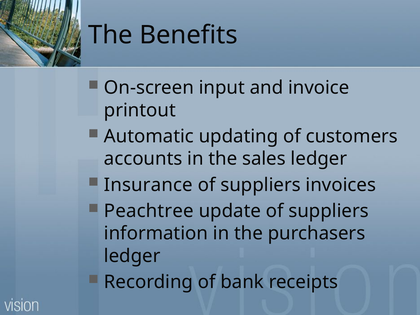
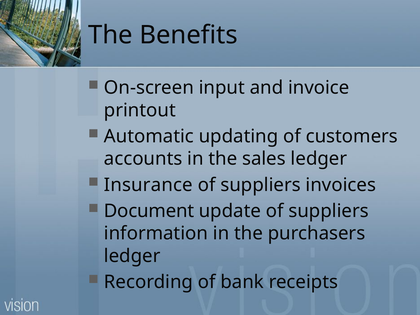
Peachtree: Peachtree -> Document
